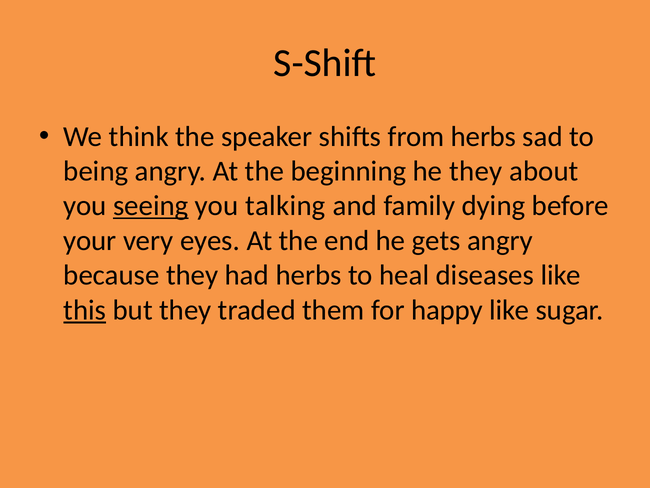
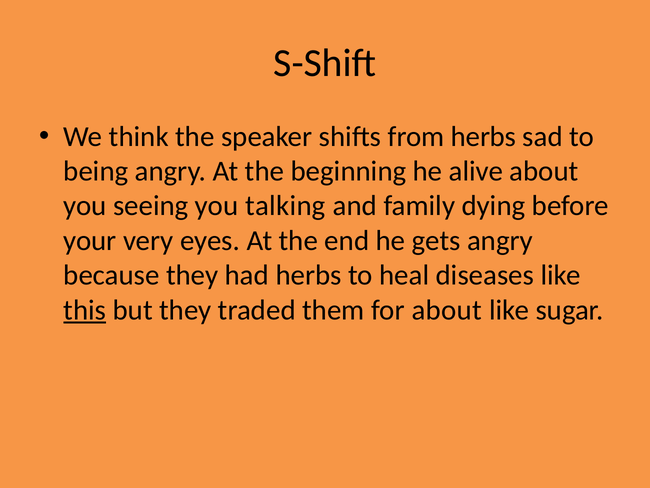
he they: they -> alive
seeing underline: present -> none
for happy: happy -> about
